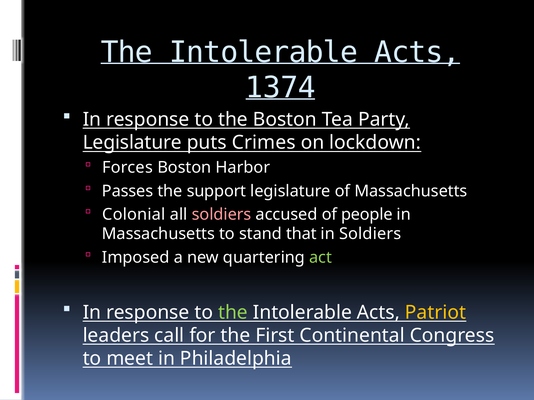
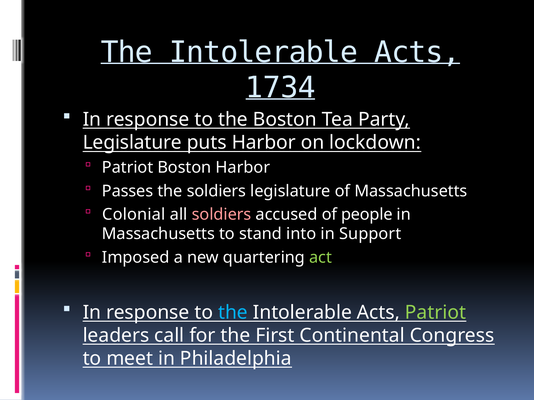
1374: 1374 -> 1734
puts Crimes: Crimes -> Harbor
Forces at (127, 168): Forces -> Patriot
the support: support -> soldiers
that: that -> into
in Soldiers: Soldiers -> Support
the at (233, 313) colour: light green -> light blue
Patriot at (435, 313) colour: yellow -> light green
